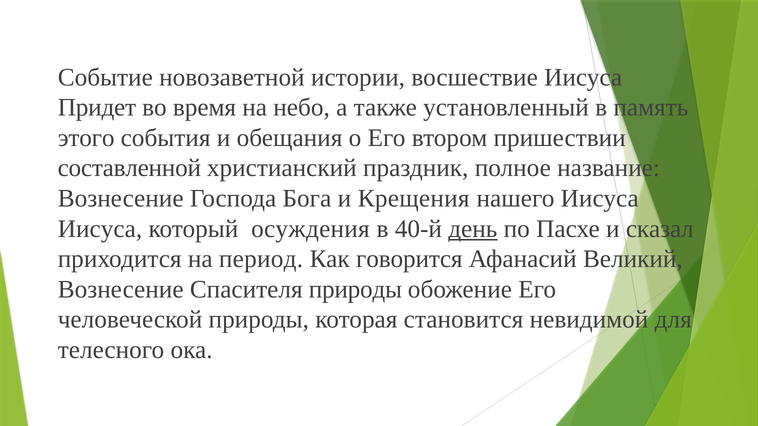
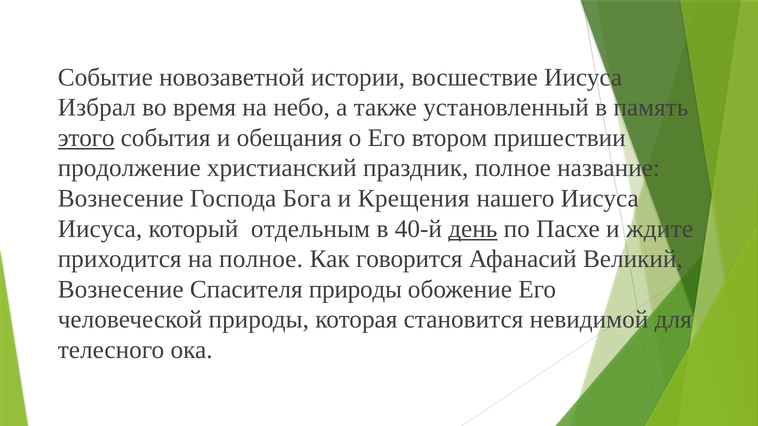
Придет: Придет -> Избрал
этого underline: none -> present
составленной: составленной -> продолжение
осуждения: осуждения -> отдельным
сказал: сказал -> ждите
на период: период -> полное
